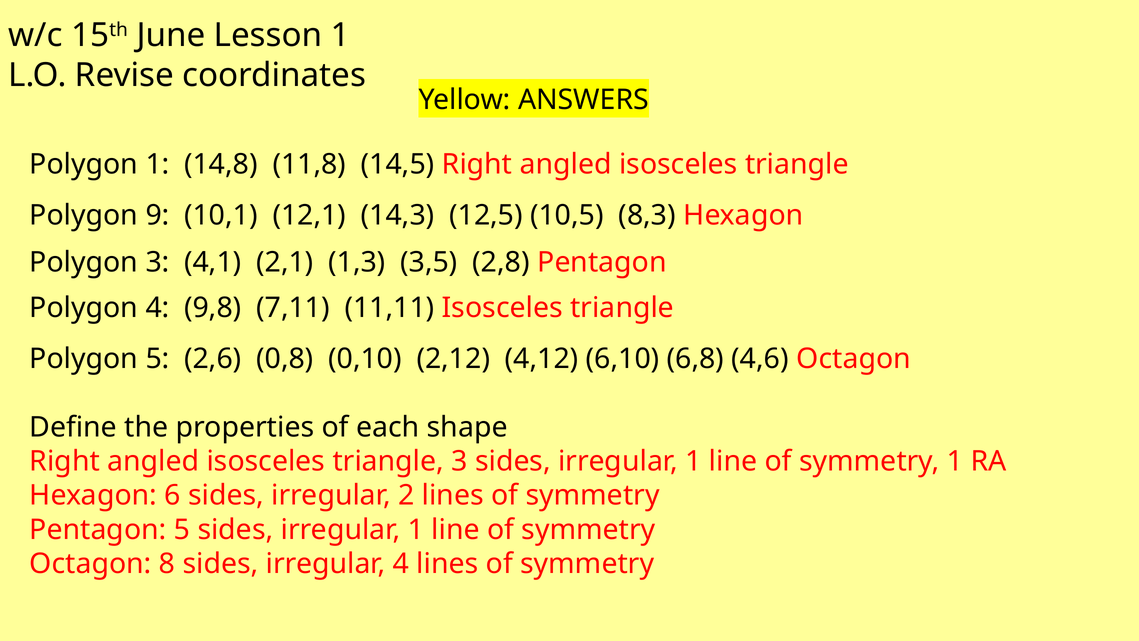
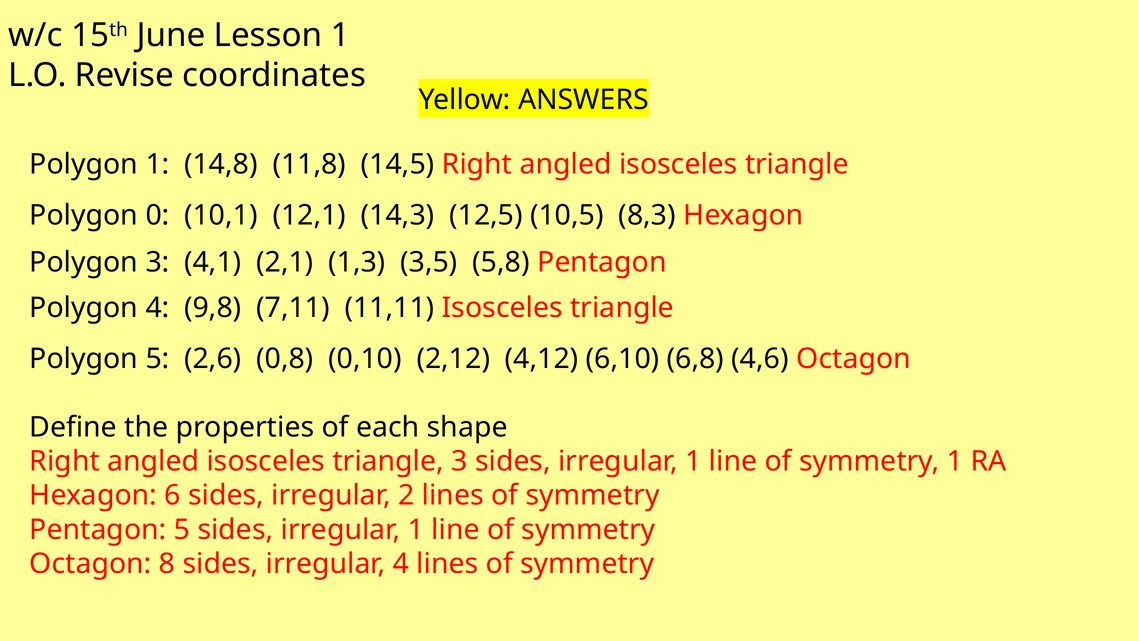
9: 9 -> 0
2,8: 2,8 -> 5,8
